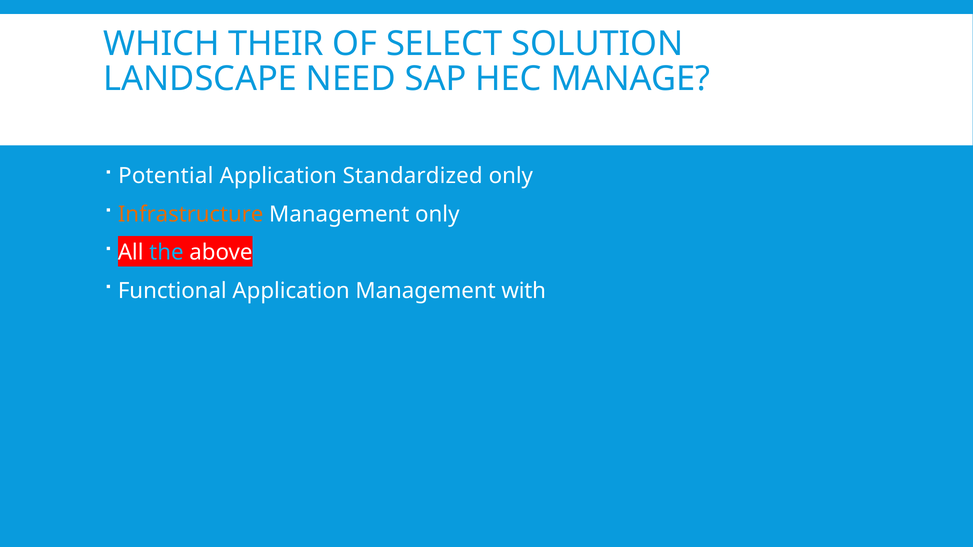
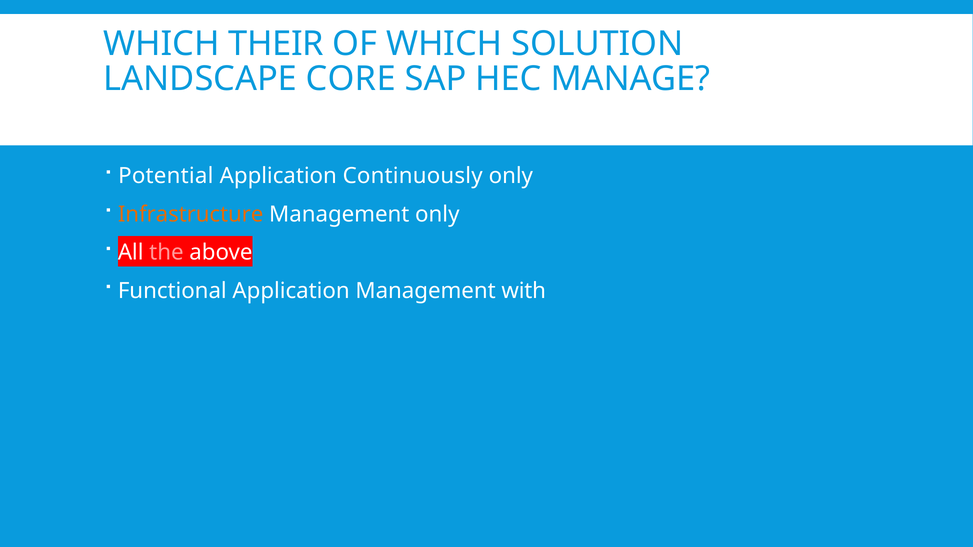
OF SELECT: SELECT -> WHICH
NEED: NEED -> CORE
Standardized: Standardized -> Continuously
the colour: light blue -> pink
